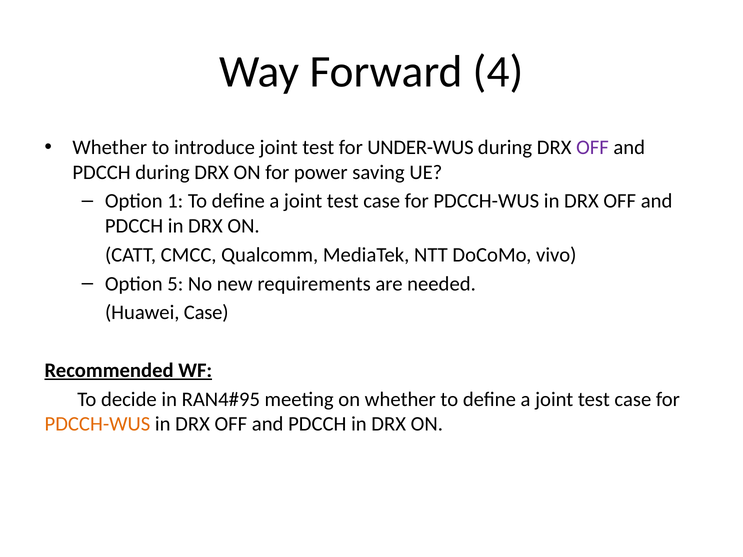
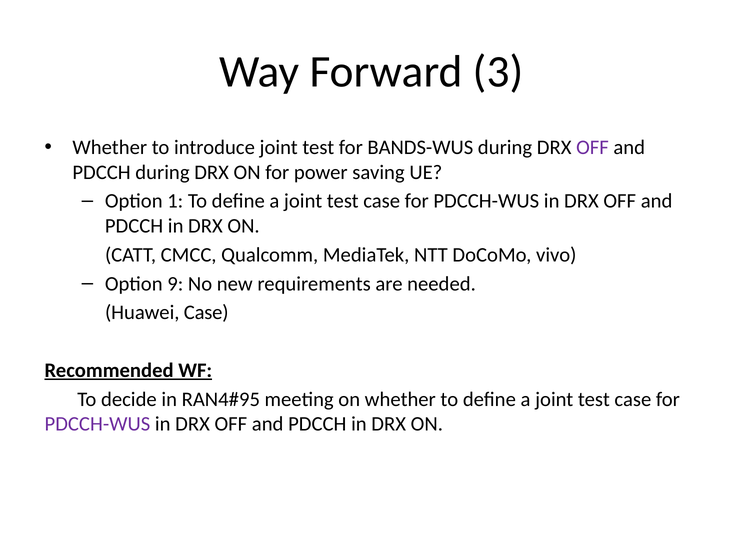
4: 4 -> 3
UNDER-WUS: UNDER-WUS -> BANDS-WUS
5: 5 -> 9
PDCCH-WUS at (97, 424) colour: orange -> purple
